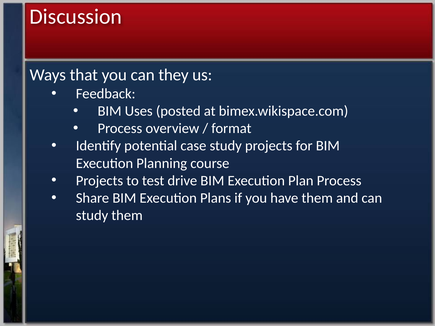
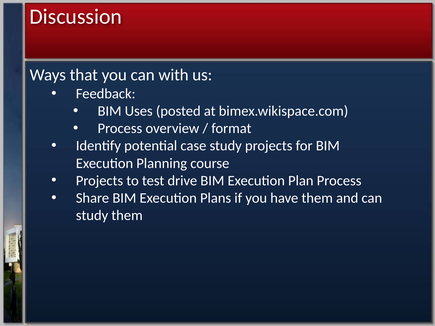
they: they -> with
